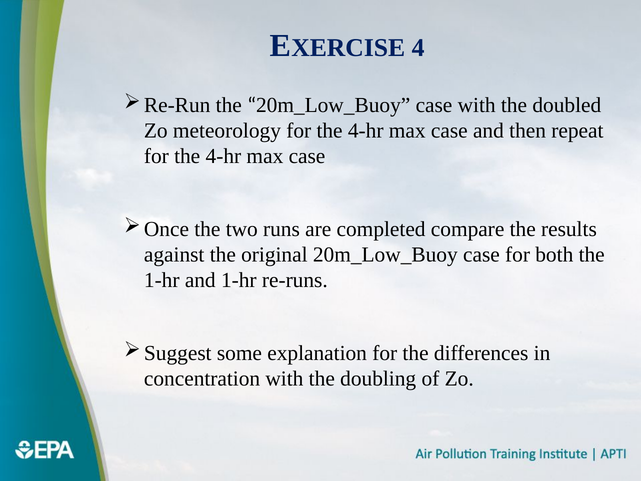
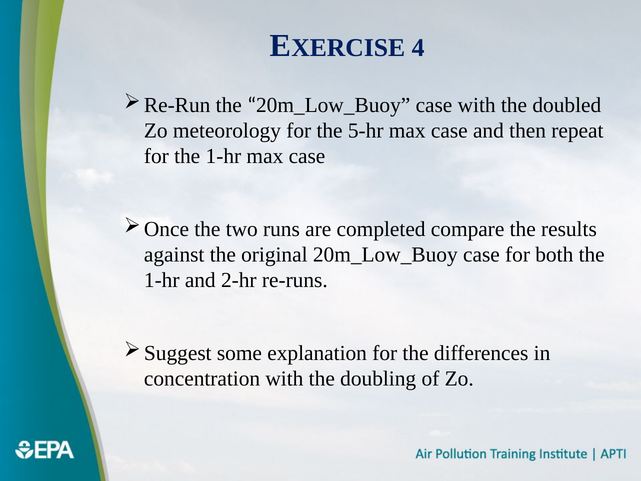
meteorology for the 4-hr: 4-hr -> 5-hr
4-hr at (223, 156): 4-hr -> 1-hr
and 1-hr: 1-hr -> 2-hr
